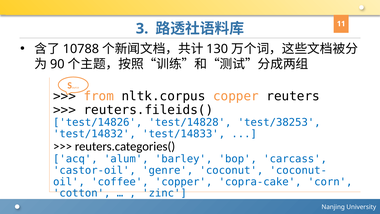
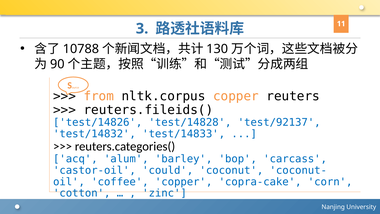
test/38253: test/38253 -> test/92137
genre: genre -> could
